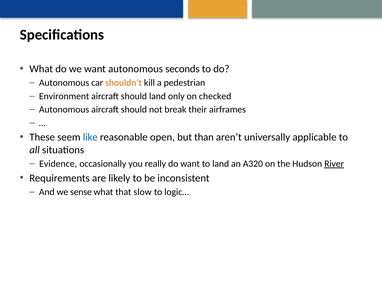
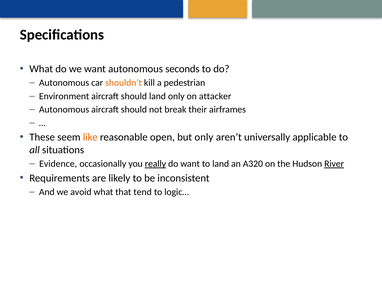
checked: checked -> attacker
like colour: blue -> orange
but than: than -> only
really underline: none -> present
sense: sense -> avoid
slow: slow -> tend
